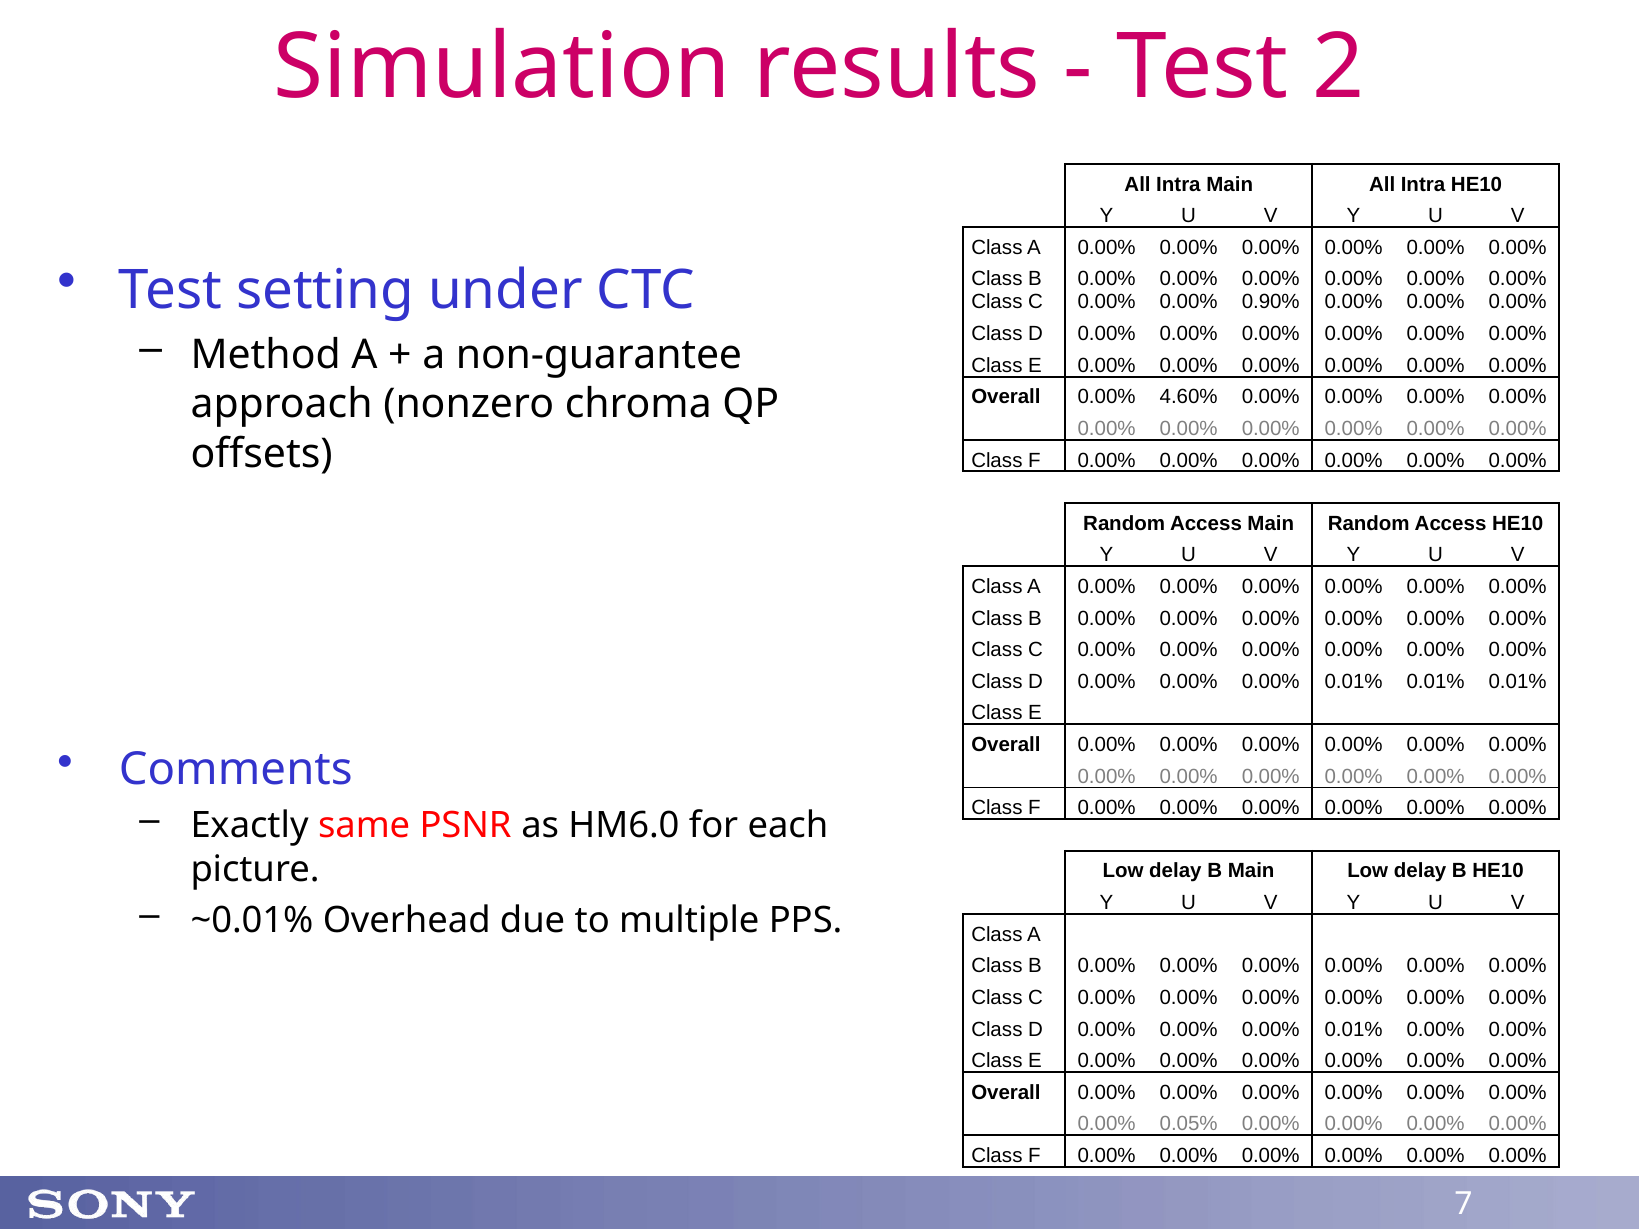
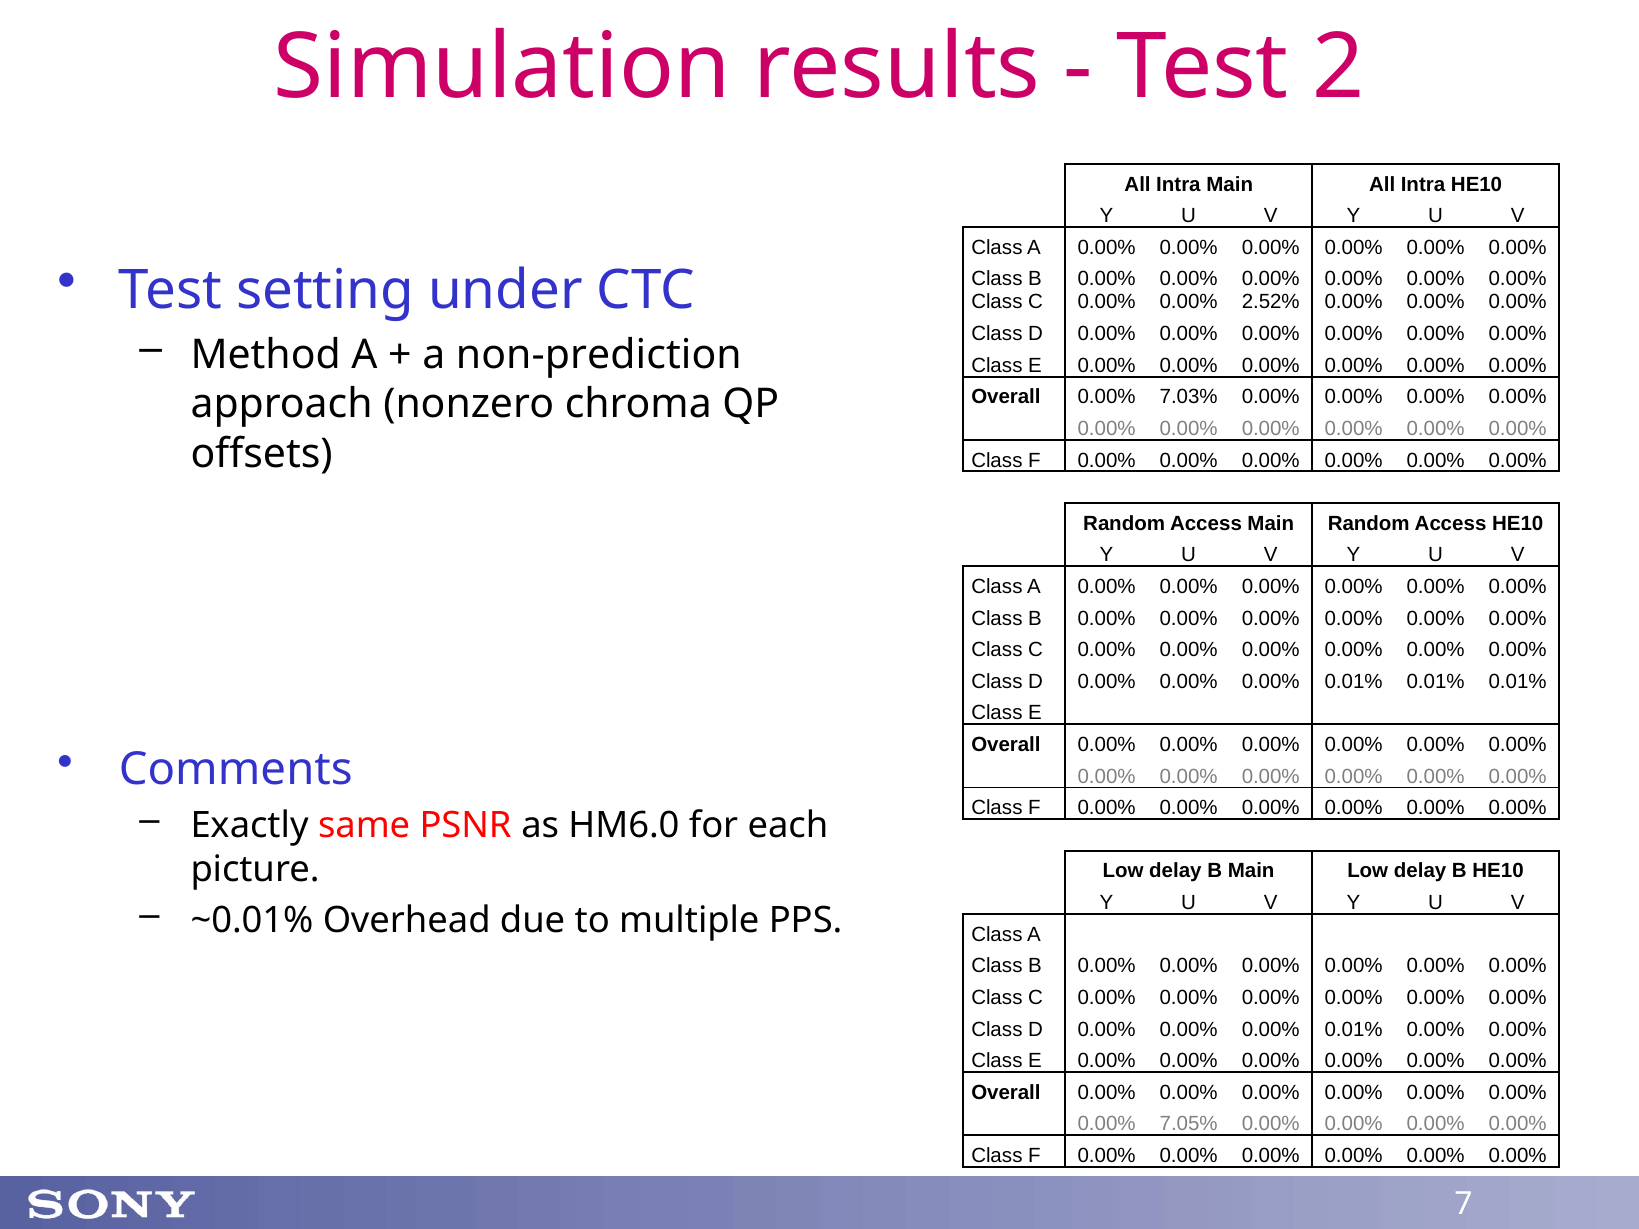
0.90%: 0.90% -> 2.52%
non-guarantee: non-guarantee -> non-prediction
4.60%: 4.60% -> 7.03%
0.05%: 0.05% -> 7.05%
